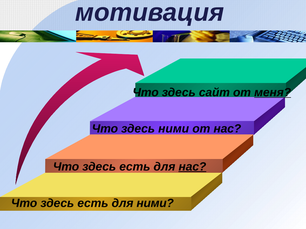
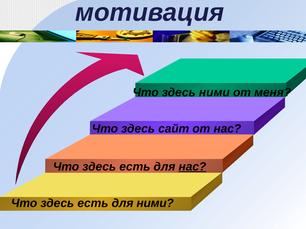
здесь сайт: сайт -> ними
меня underline: present -> none
здесь ними: ними -> сайт
